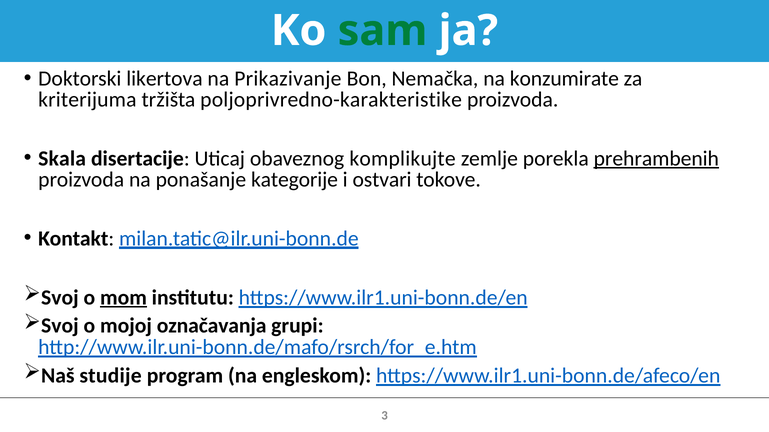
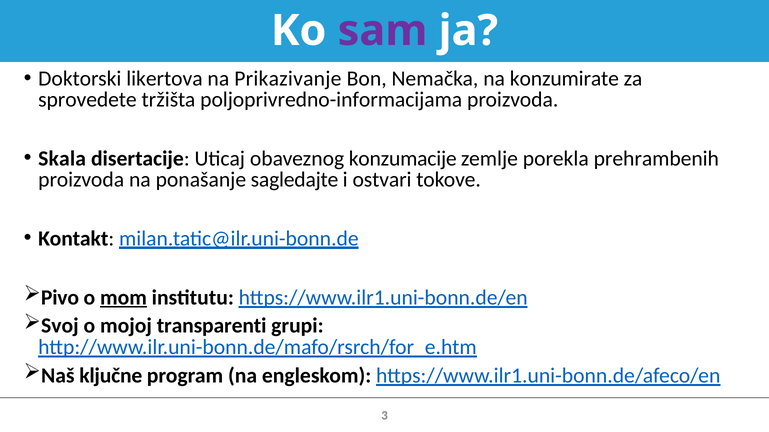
sam colour: green -> purple
kriterijuma: kriterijuma -> sprovedete
poljoprivredno-karakteristike: poljoprivredno-karakteristike -> poljoprivredno-informacijama
komplikujte: komplikujte -> konzumacije
prehrambenih underline: present -> none
kategorije: kategorije -> sagledajte
Svoj at (60, 298): Svoj -> Pivo
označavanja: označavanja -> transparenti
studije: studije -> ključne
